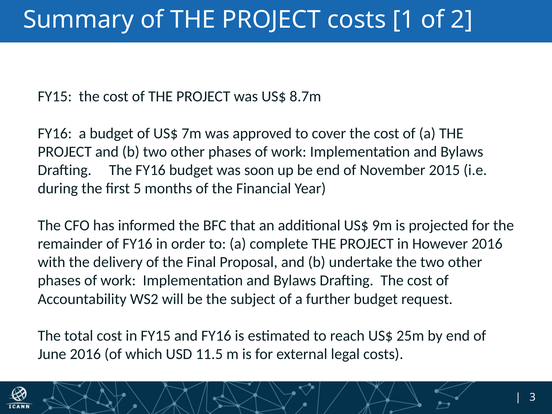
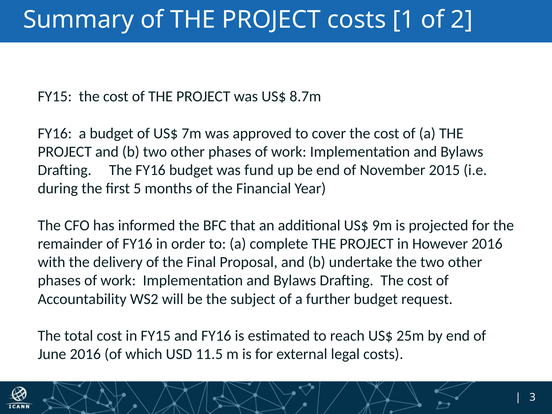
soon: soon -> fund
